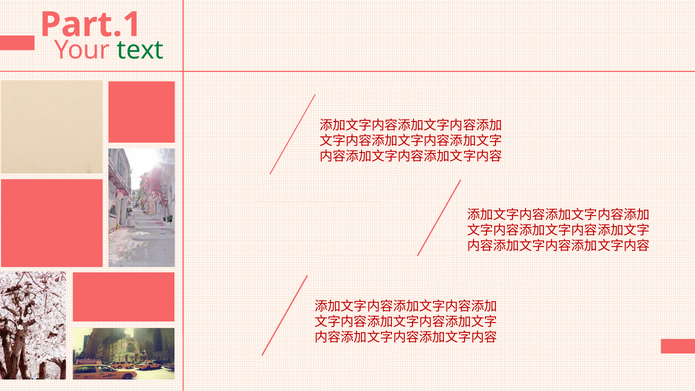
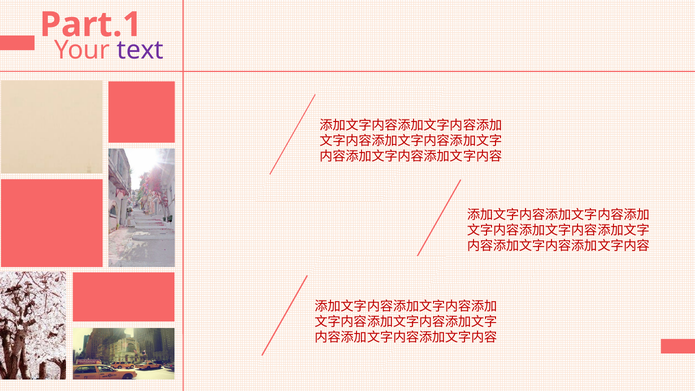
text colour: green -> purple
